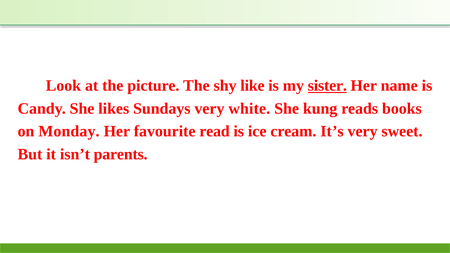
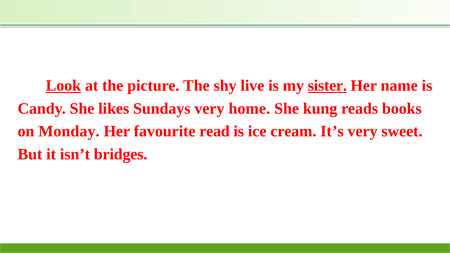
Look underline: none -> present
like: like -> live
white: white -> home
parents: parents -> bridges
